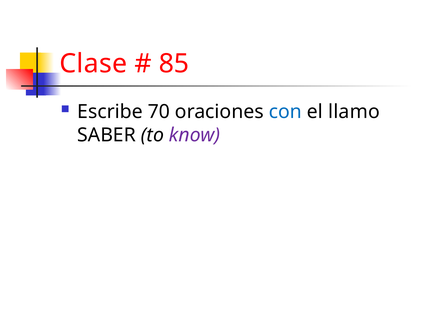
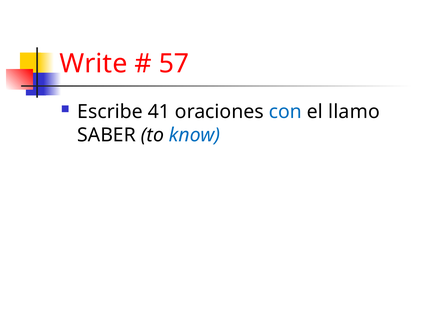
Clase: Clase -> Write
85: 85 -> 57
70: 70 -> 41
know colour: purple -> blue
